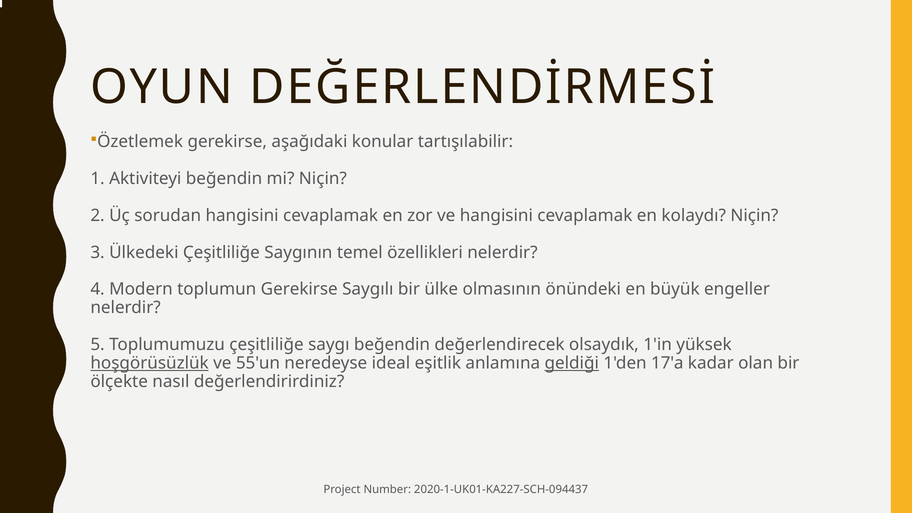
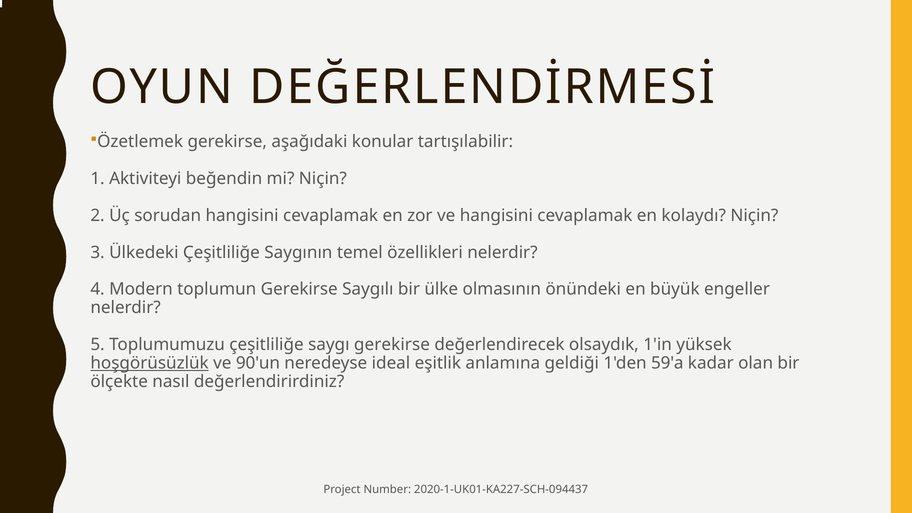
saygı beğendin: beğendin -> gerekirse
55'un: 55'un -> 90'un
geldiği underline: present -> none
17'a: 17'a -> 59'a
